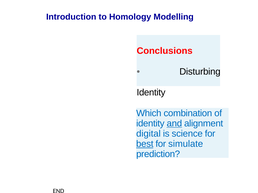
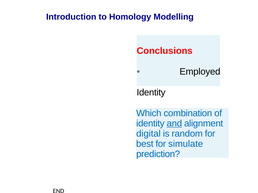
Disturbing: Disturbing -> Employed
science: science -> random
best underline: present -> none
